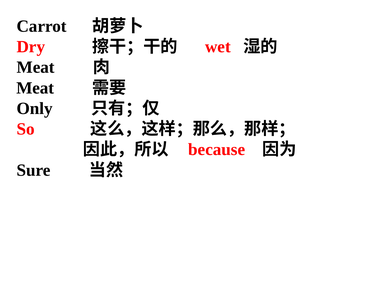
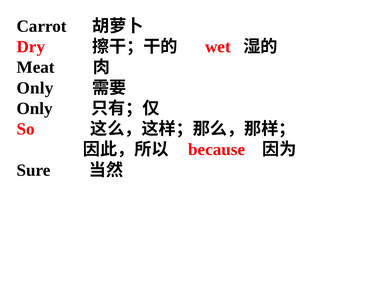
Meat at (35, 88): Meat -> Only
